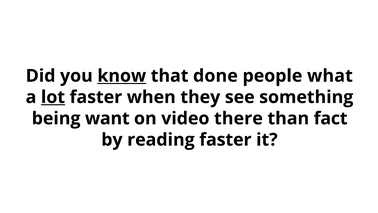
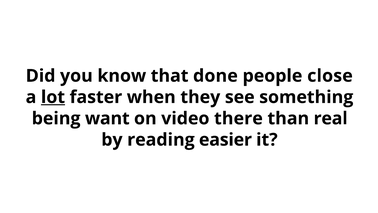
know underline: present -> none
what: what -> close
fact: fact -> real
reading faster: faster -> easier
